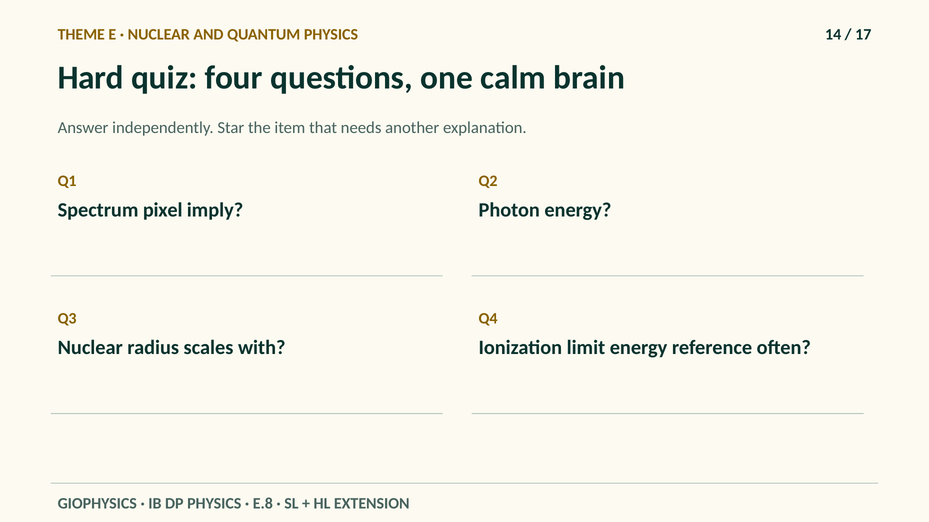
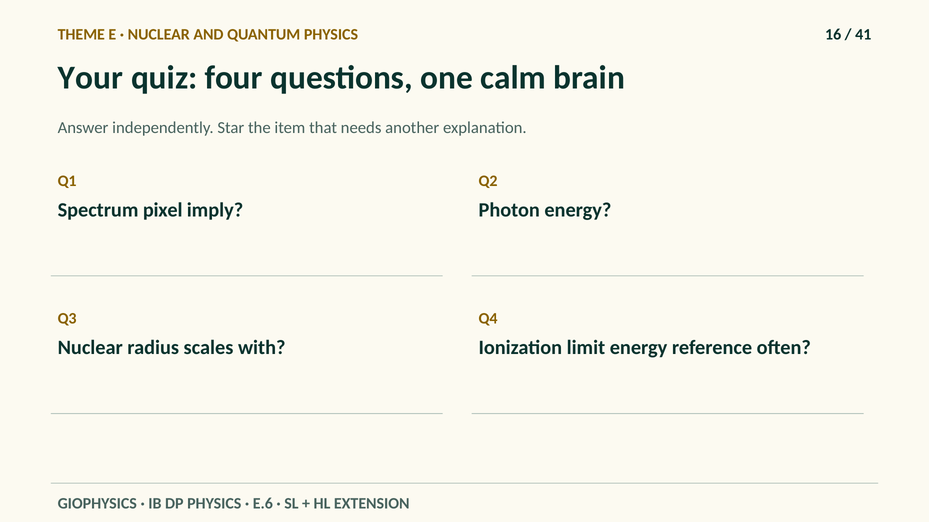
14: 14 -> 16
17: 17 -> 41
Hard: Hard -> Your
E.8: E.8 -> E.6
